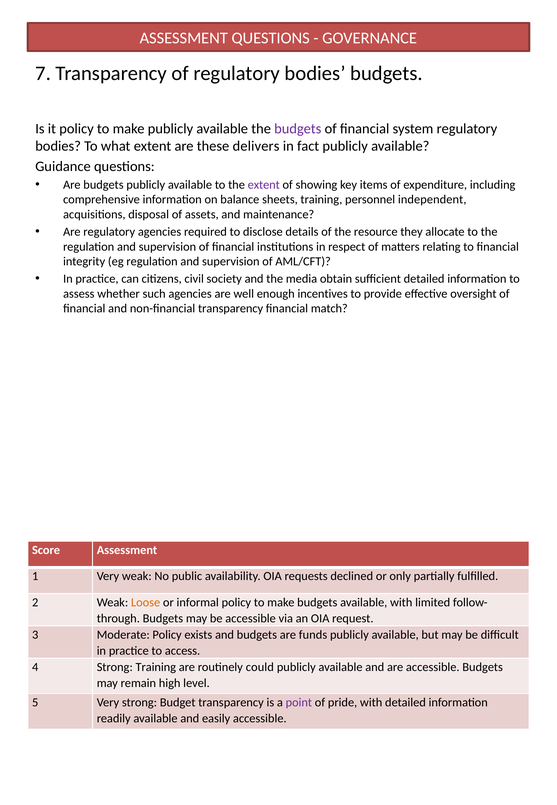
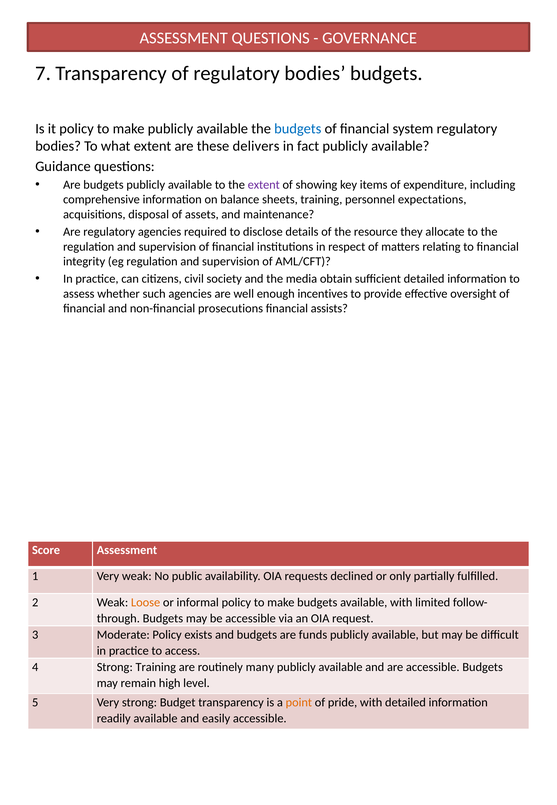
budgets at (298, 129) colour: purple -> blue
independent: independent -> expectations
non-financial transparency: transparency -> prosecutions
match: match -> assists
could: could -> many
point colour: purple -> orange
